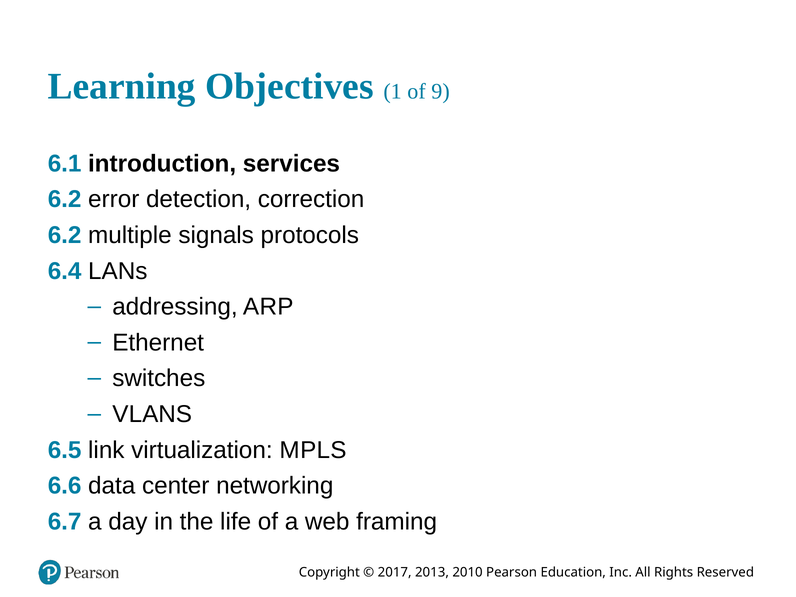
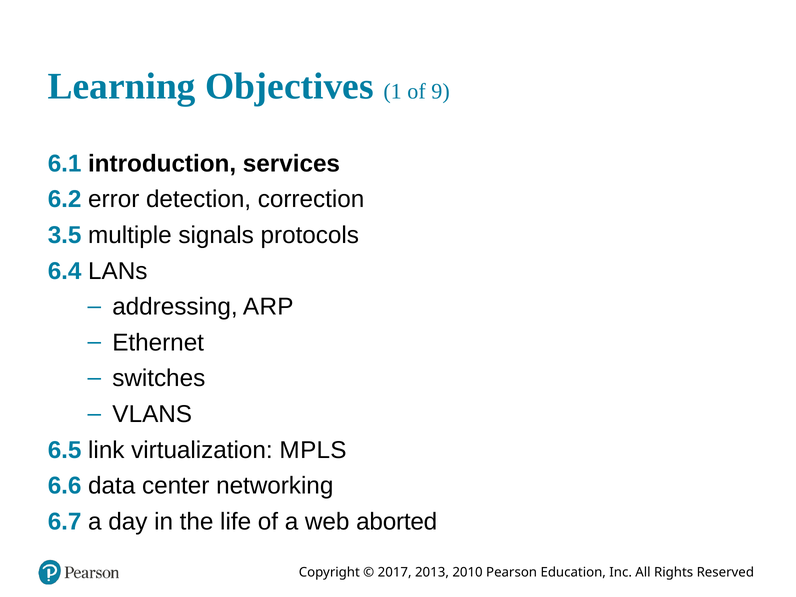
6.2 at (65, 235): 6.2 -> 3.5
framing: framing -> aborted
